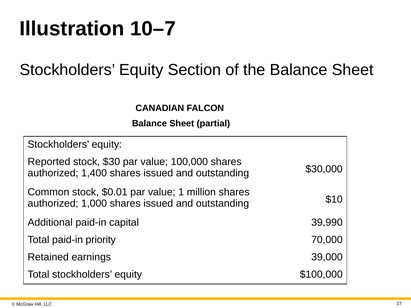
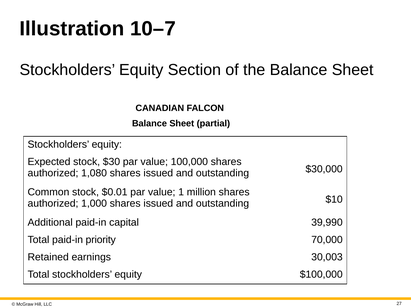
Reported: Reported -> Expected
1,400: 1,400 -> 1,080
39,000: 39,000 -> 30,003
